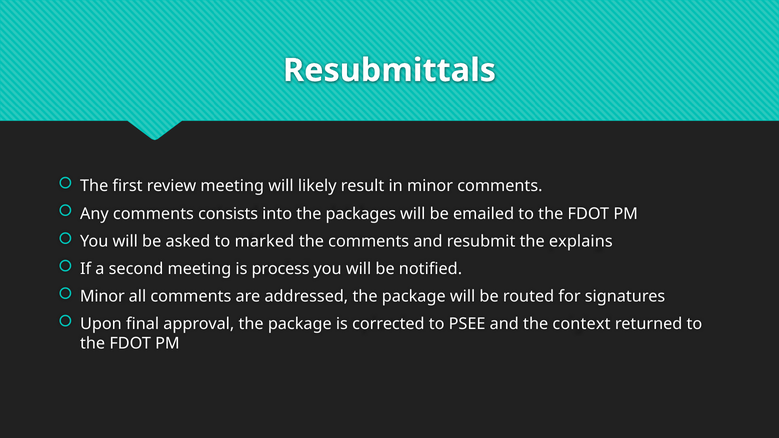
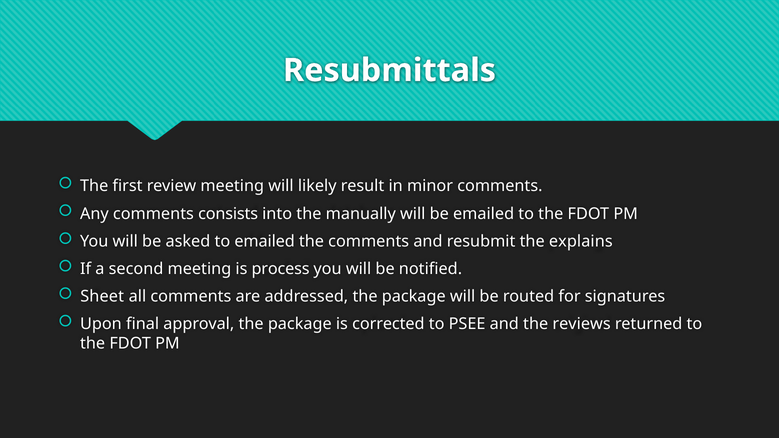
packages: packages -> manually
to marked: marked -> emailed
Minor at (102, 297): Minor -> Sheet
context: context -> reviews
